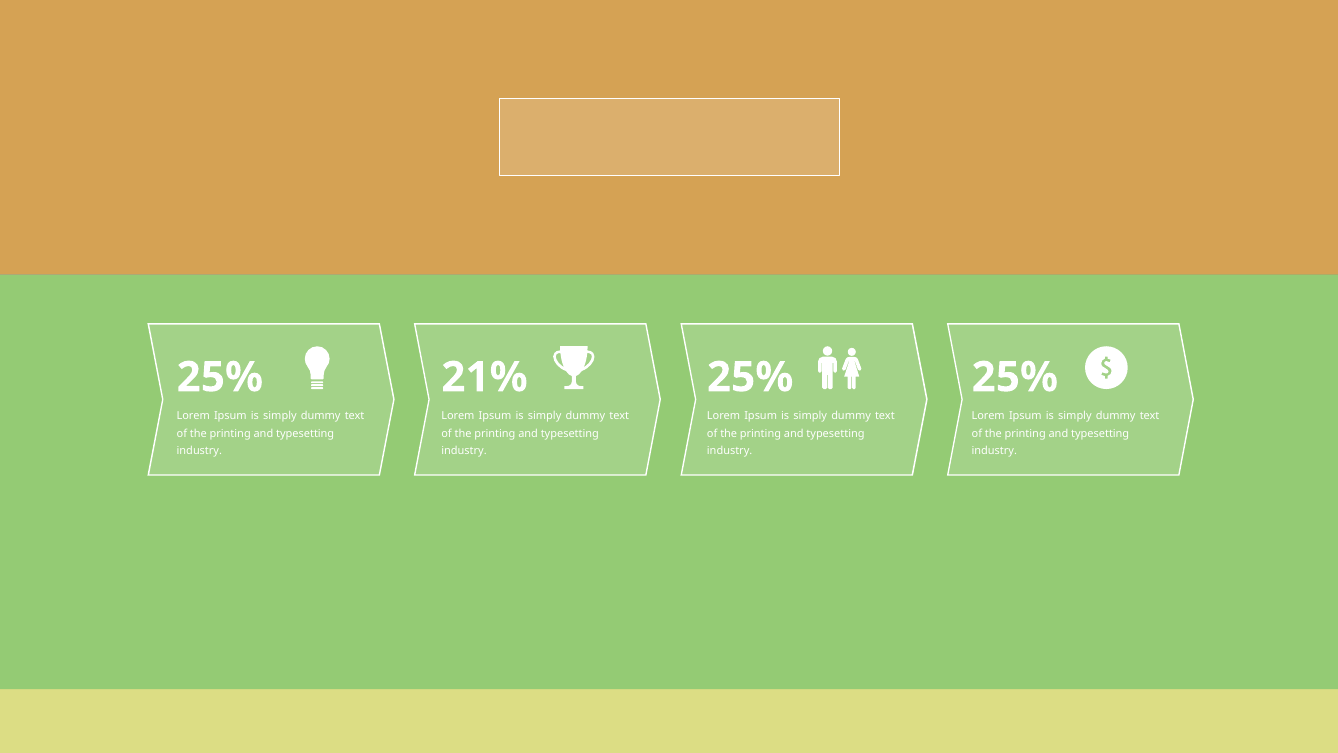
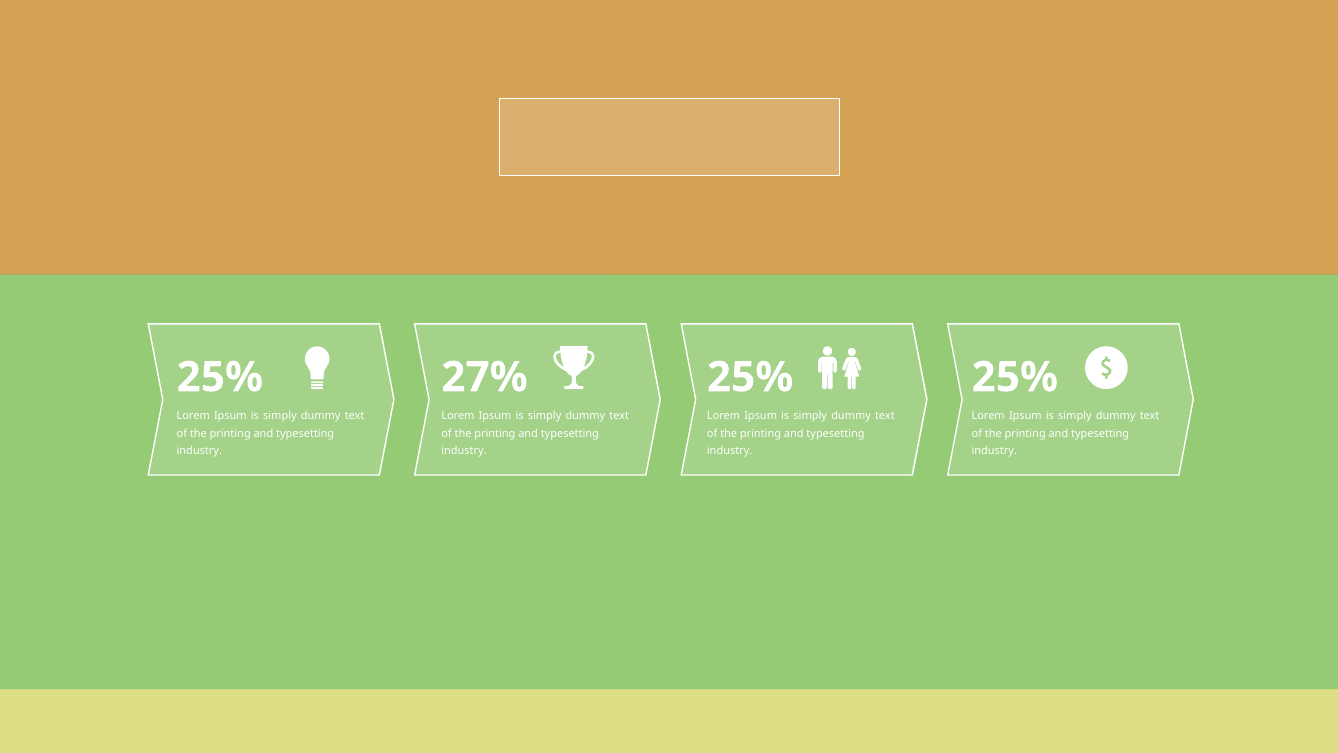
21%: 21% -> 27%
